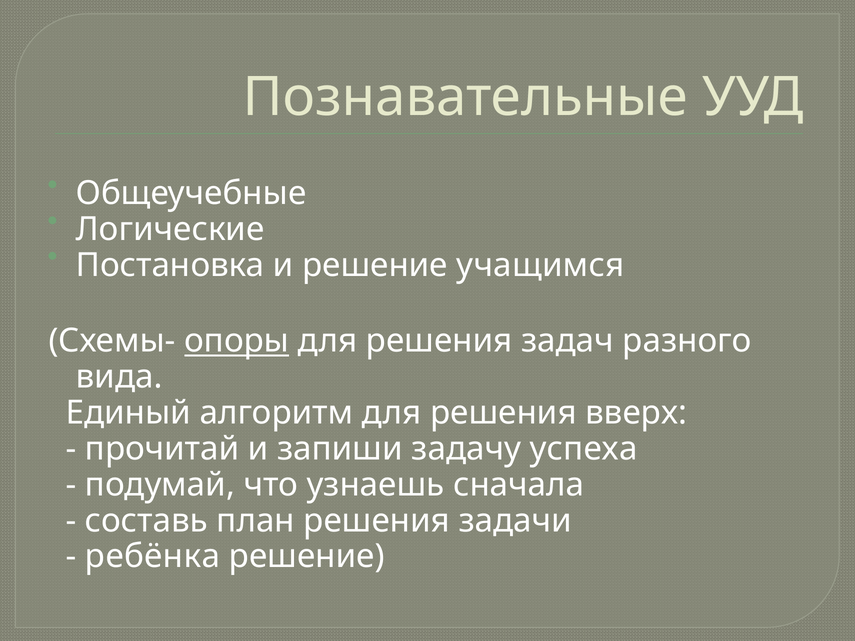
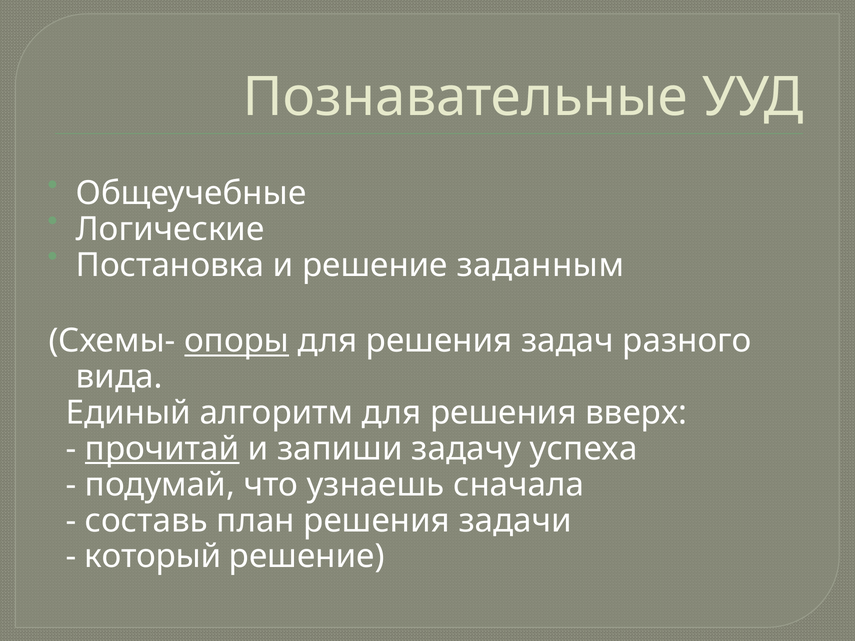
учащимся: учащимся -> заданным
прочитай underline: none -> present
ребёнка: ребёнка -> который
